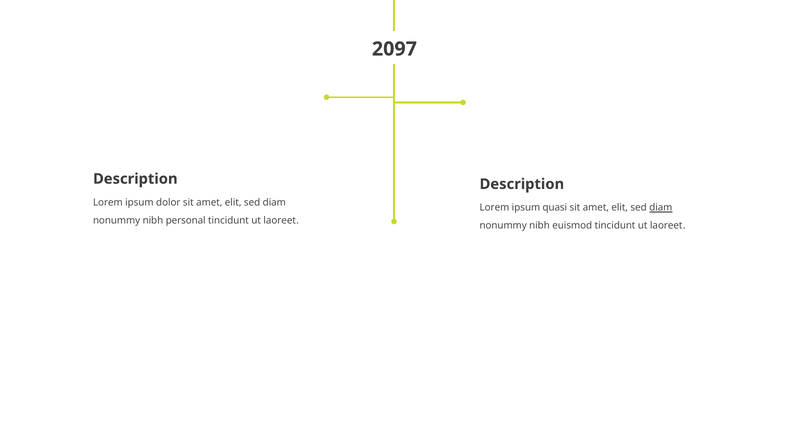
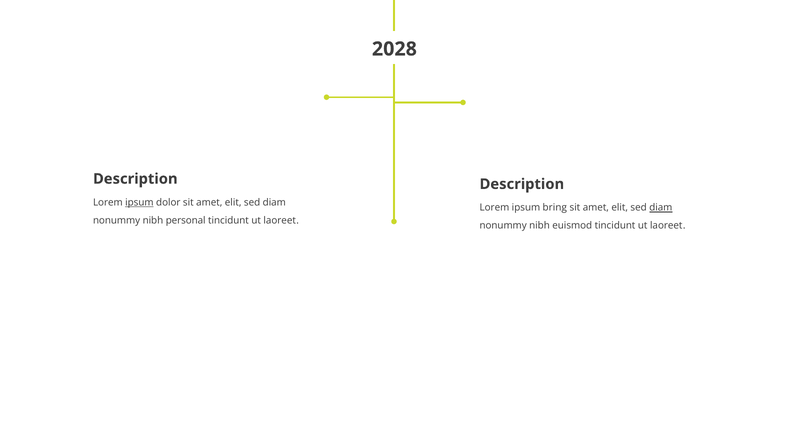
2097: 2097 -> 2028
ipsum at (139, 203) underline: none -> present
quasi: quasi -> bring
